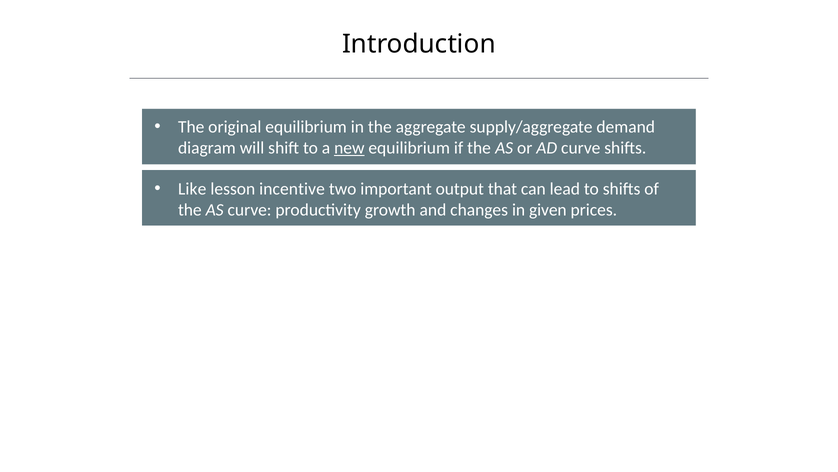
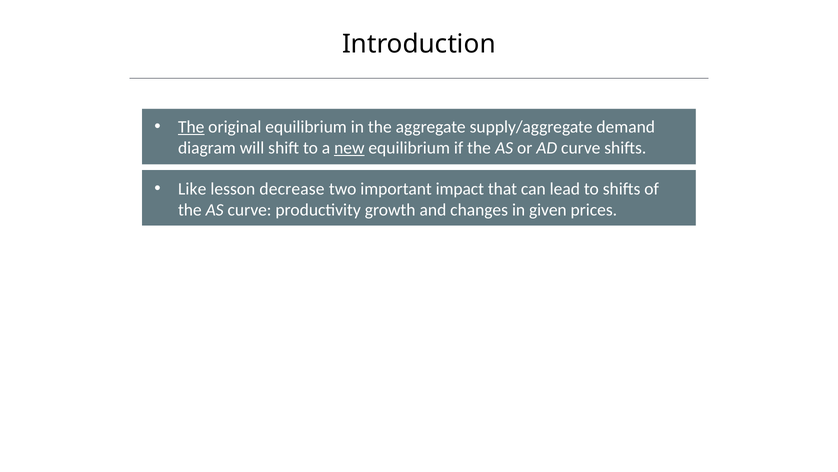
The at (191, 127) underline: none -> present
incentive: incentive -> decrease
output: output -> impact
